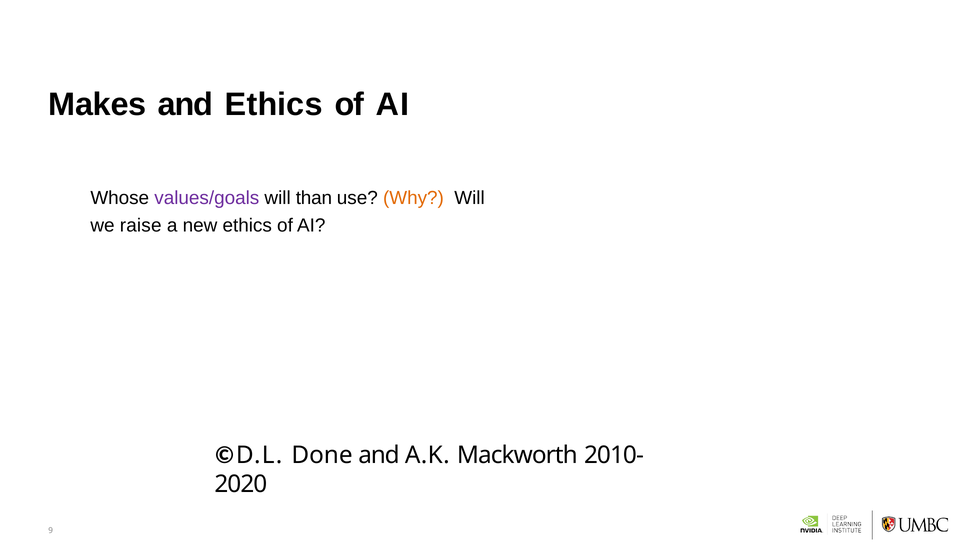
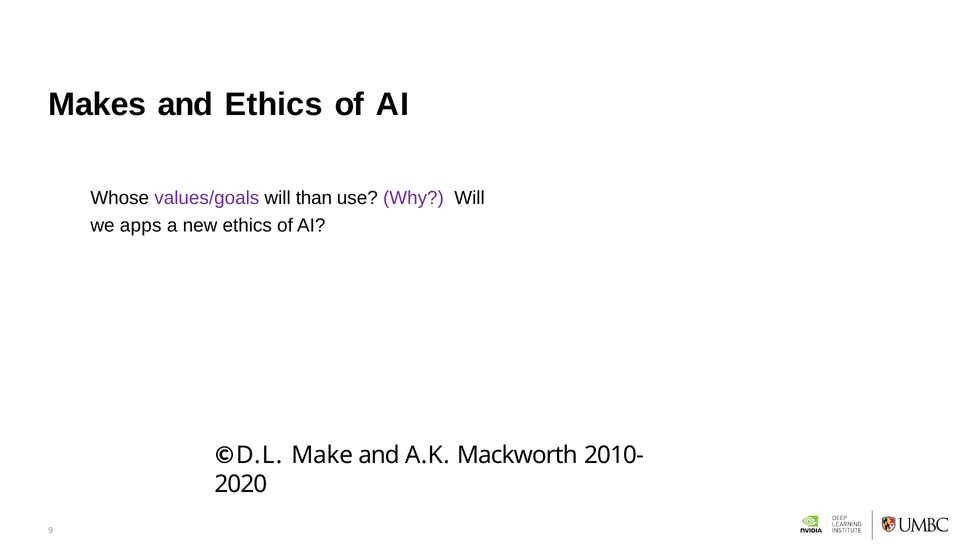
Why colour: orange -> purple
raise: raise -> apps
Done: Done -> Make
